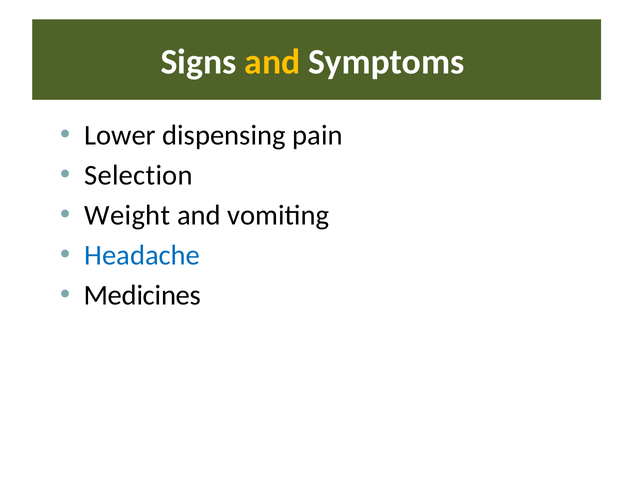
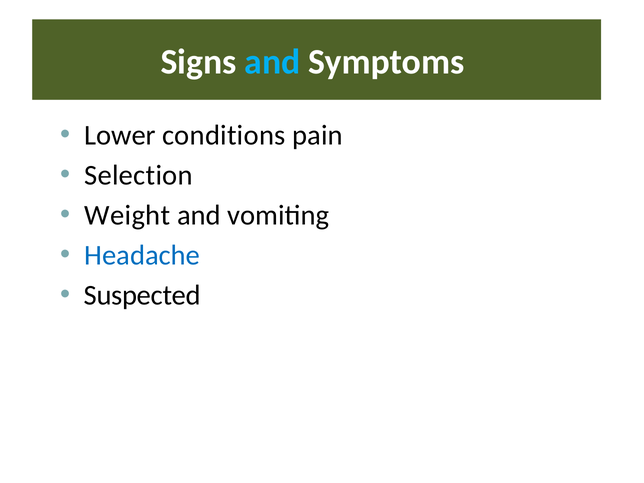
and at (272, 62) colour: yellow -> light blue
dispensing: dispensing -> conditions
Medicines: Medicines -> Suspected
